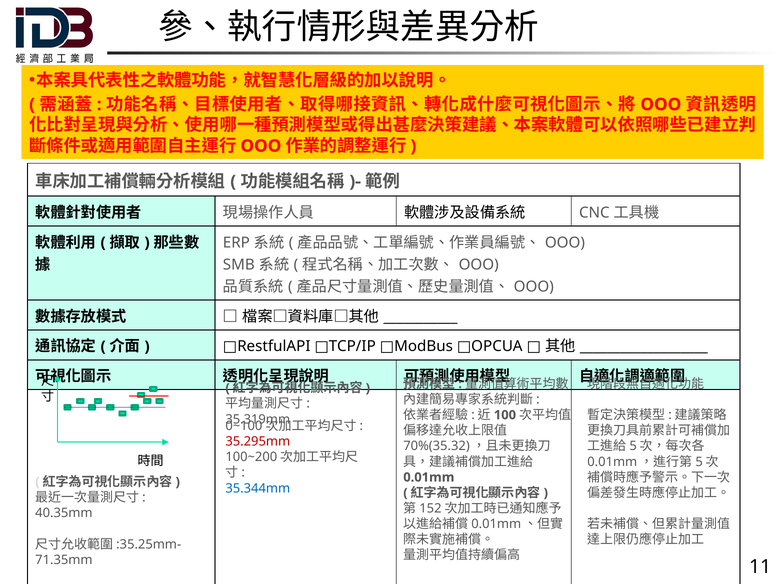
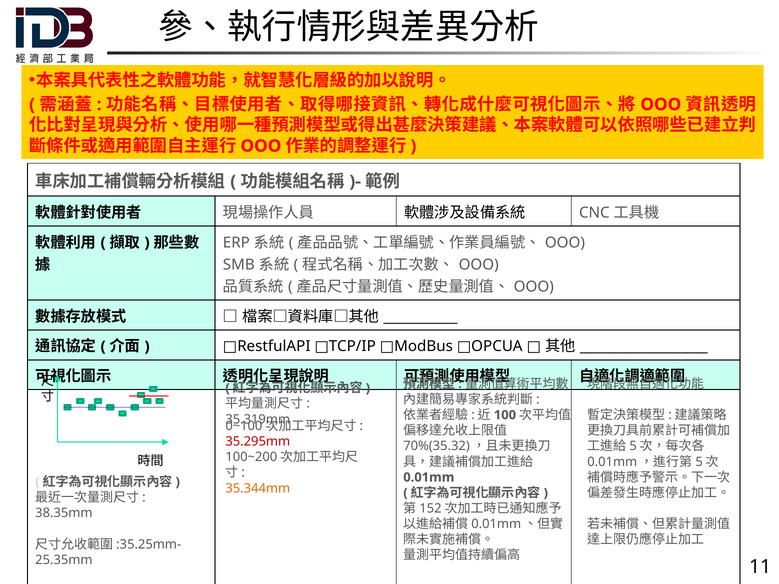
35.344mm colour: blue -> orange
40.35mm: 40.35mm -> 38.35mm
71.35mm: 71.35mm -> 25.35mm
